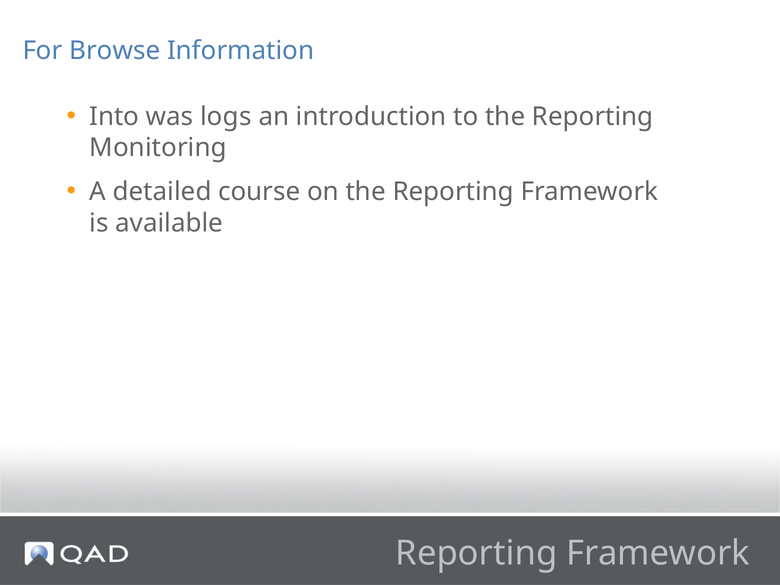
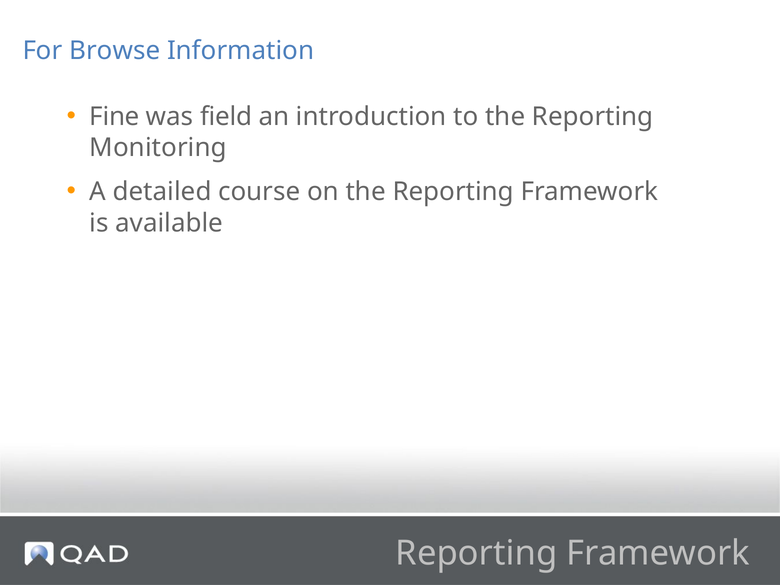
Into: Into -> Fine
logs: logs -> field
